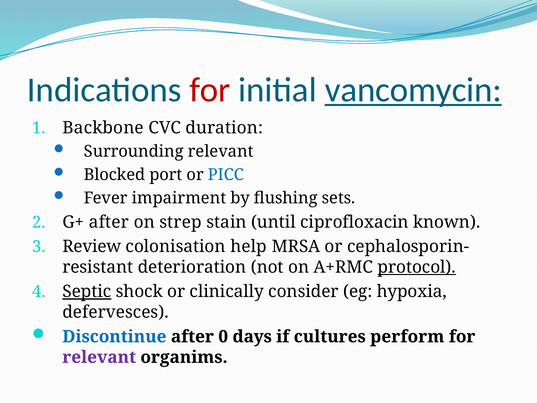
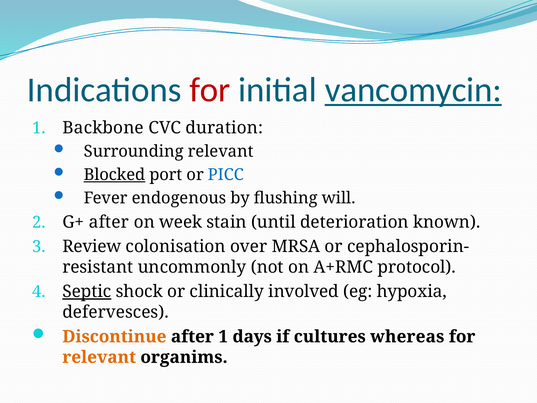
Blocked underline: none -> present
impairment: impairment -> endogenous
sets: sets -> will
strep: strep -> week
ciprofloxacin: ciprofloxacin -> deterioration
help: help -> over
deterioration: deterioration -> uncommonly
protocol underline: present -> none
consider: consider -> involved
Discontinue colour: blue -> orange
after 0: 0 -> 1
perform: perform -> whereas
relevant at (99, 357) colour: purple -> orange
